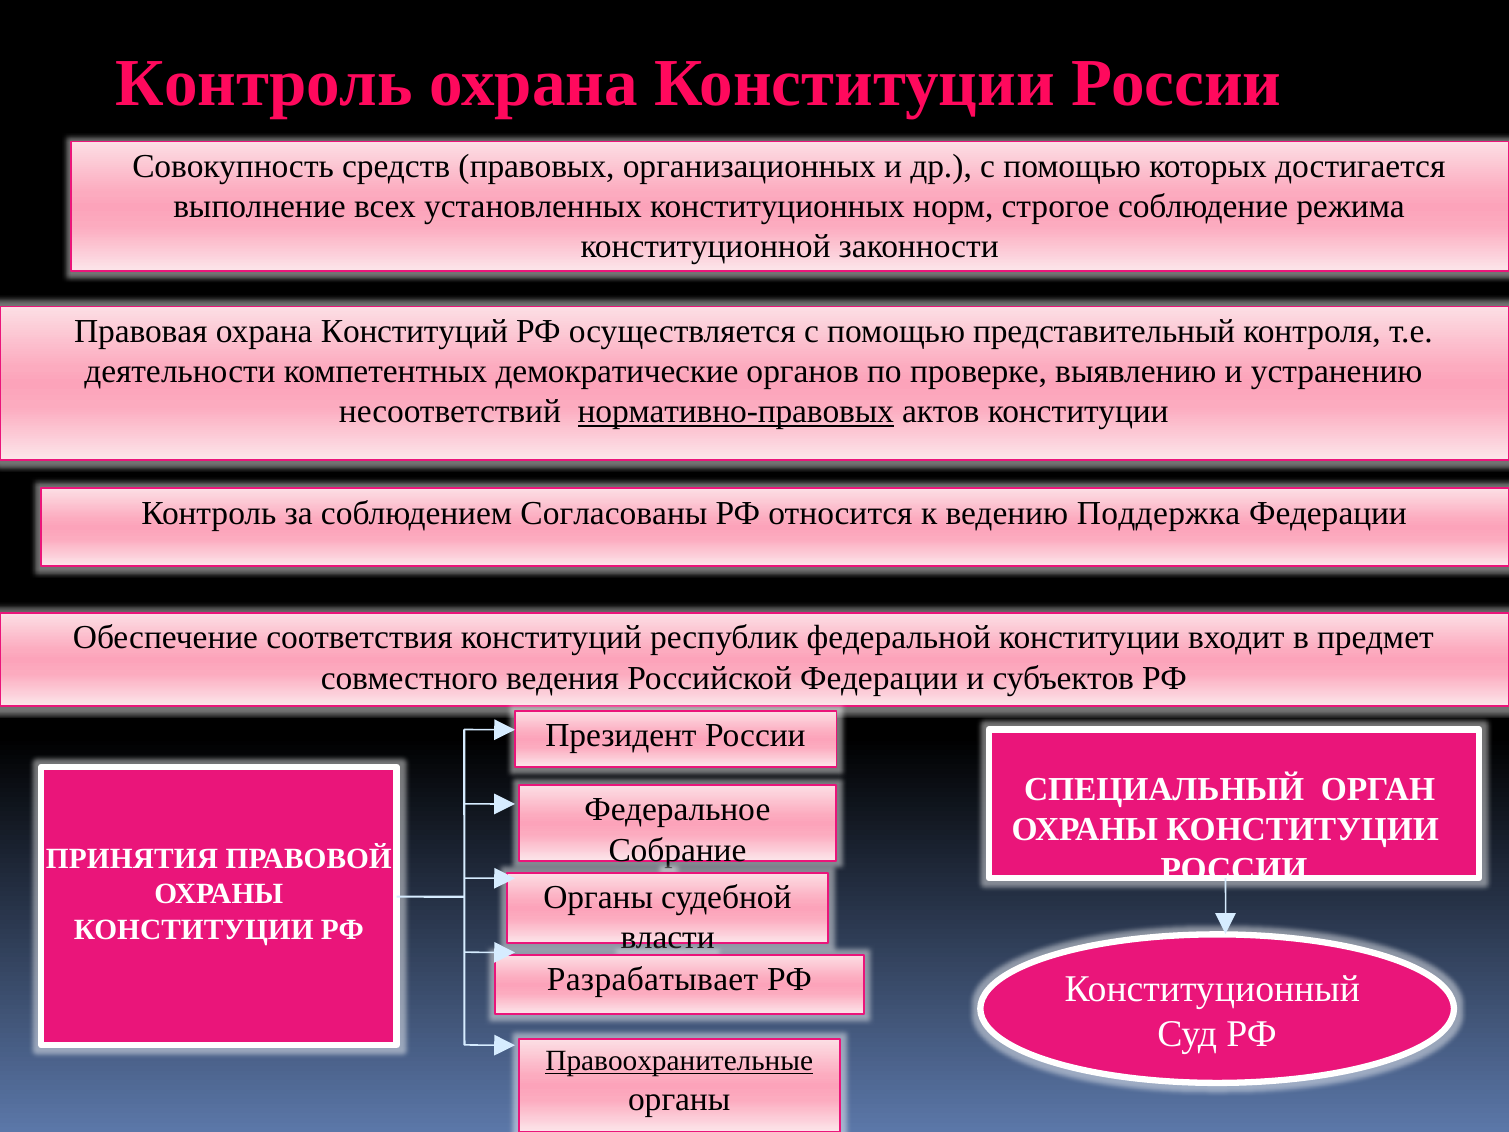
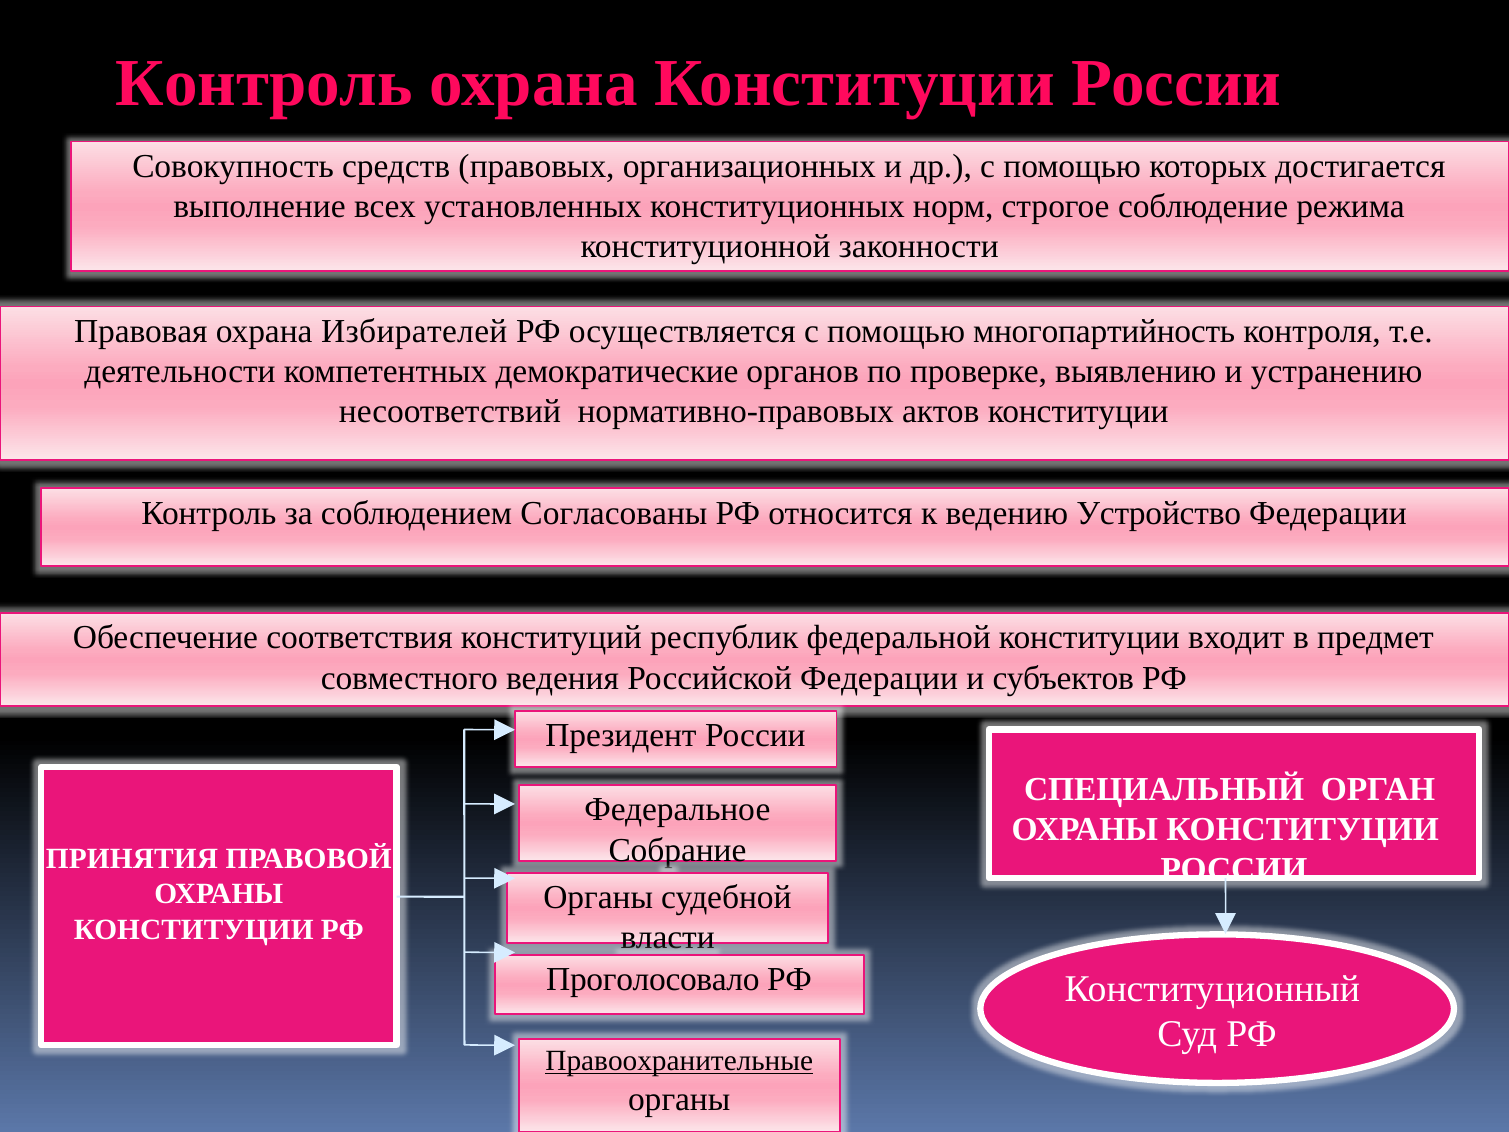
охрана Конституций: Конституций -> Избирателей
представительный: представительный -> многопартийность
нормативно-правовых underline: present -> none
Поддержка: Поддержка -> Устройство
Разрабатывает: Разрабатывает -> Проголосовало
